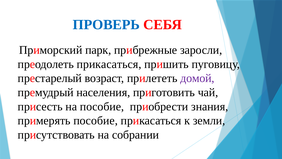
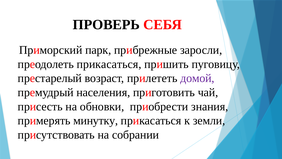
ПРОВЕРЬ colour: blue -> black
на пособие: пособие -> обновки
примерять пособие: пособие -> минутку
